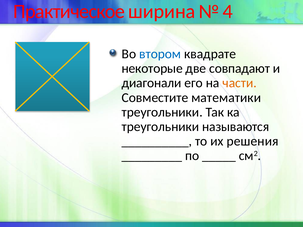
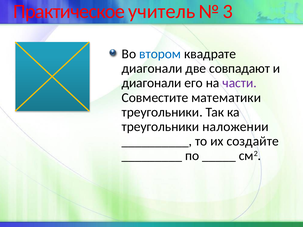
ширина: ширина -> учитель
4: 4 -> 3
некоторые at (152, 69): некоторые -> диагонали
части colour: orange -> purple
называются: называются -> наложении
решения: решения -> создайте
